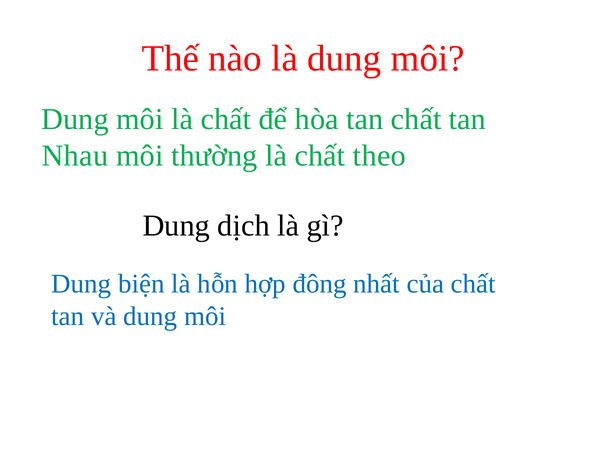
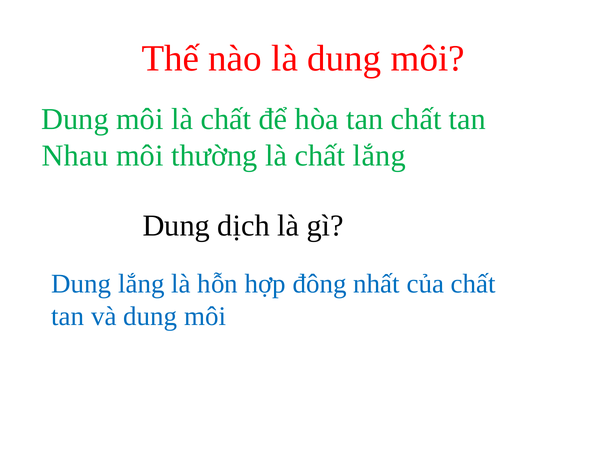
chất theo: theo -> lắng
Dung biện: biện -> lắng
